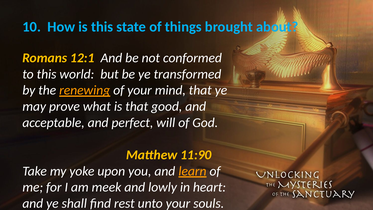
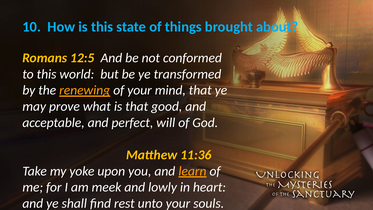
12:1: 12:1 -> 12:5
11:90: 11:90 -> 11:36
